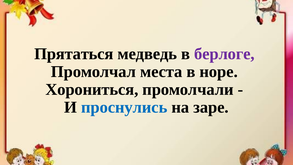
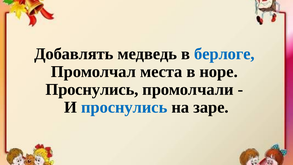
Прятаться: Прятаться -> Добавлять
берлоге colour: purple -> blue
Хорониться at (92, 89): Хорониться -> Проснулись
